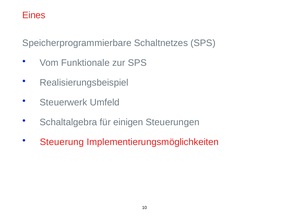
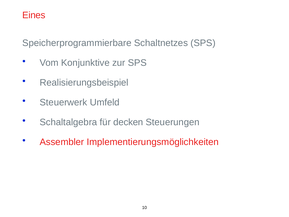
Funktionale: Funktionale -> Konjunktive
einigen: einigen -> decken
Steuerung: Steuerung -> Assembler
